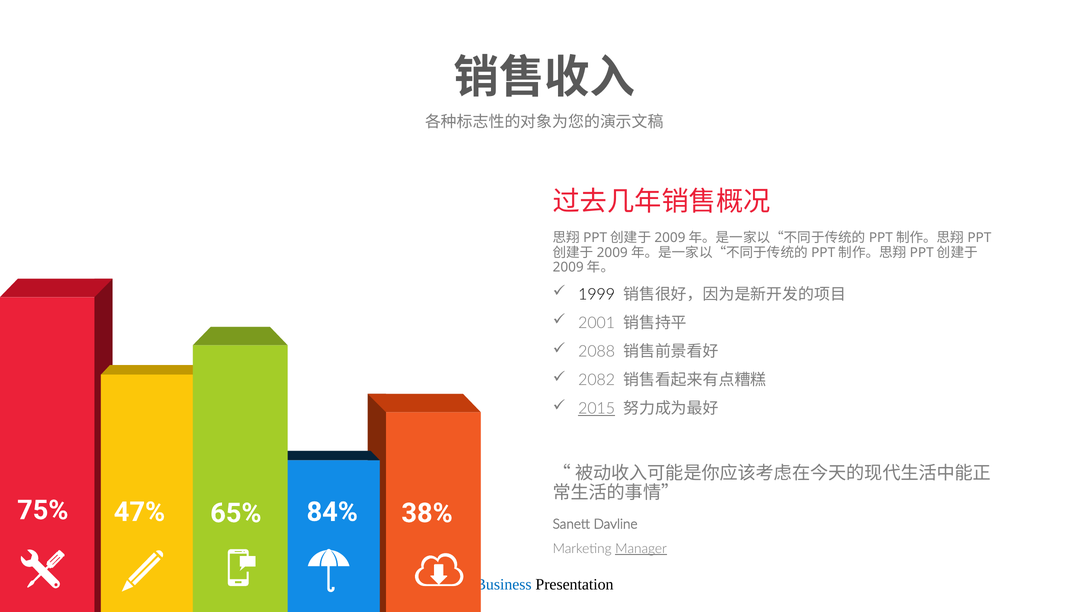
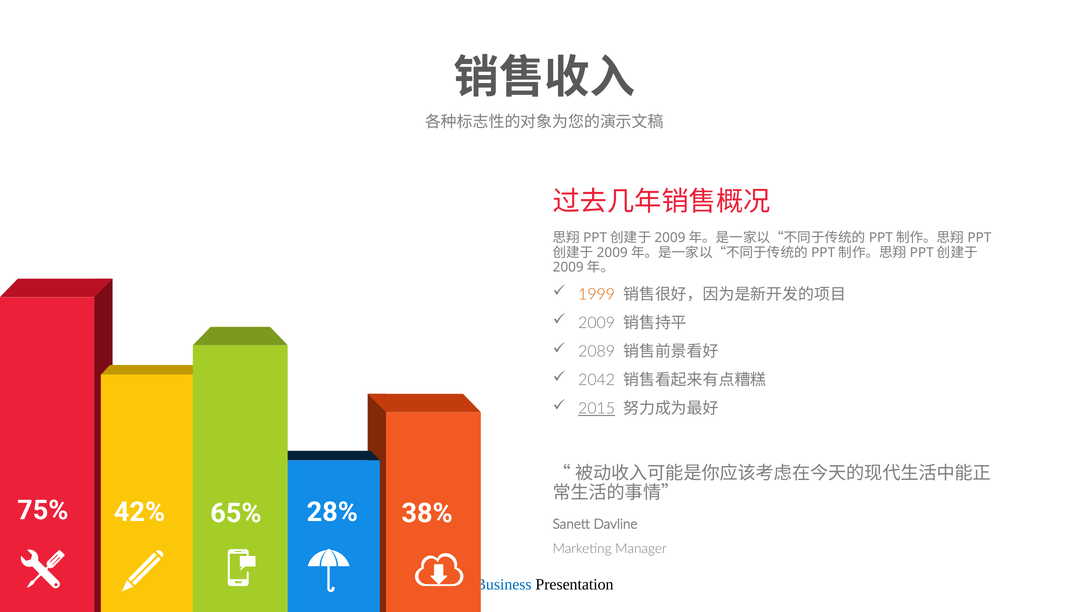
1999 colour: black -> orange
2001: 2001 -> 2009
2088: 2088 -> 2089
2082: 2082 -> 2042
47%: 47% -> 42%
84%: 84% -> 28%
Manager underline: present -> none
